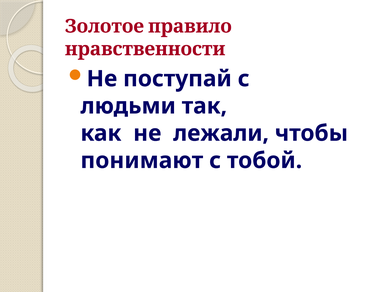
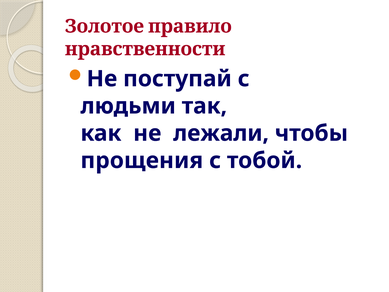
понимают: понимают -> прощения
